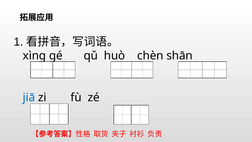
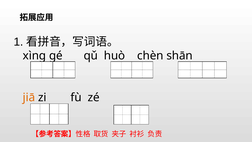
jiā colour: blue -> orange
